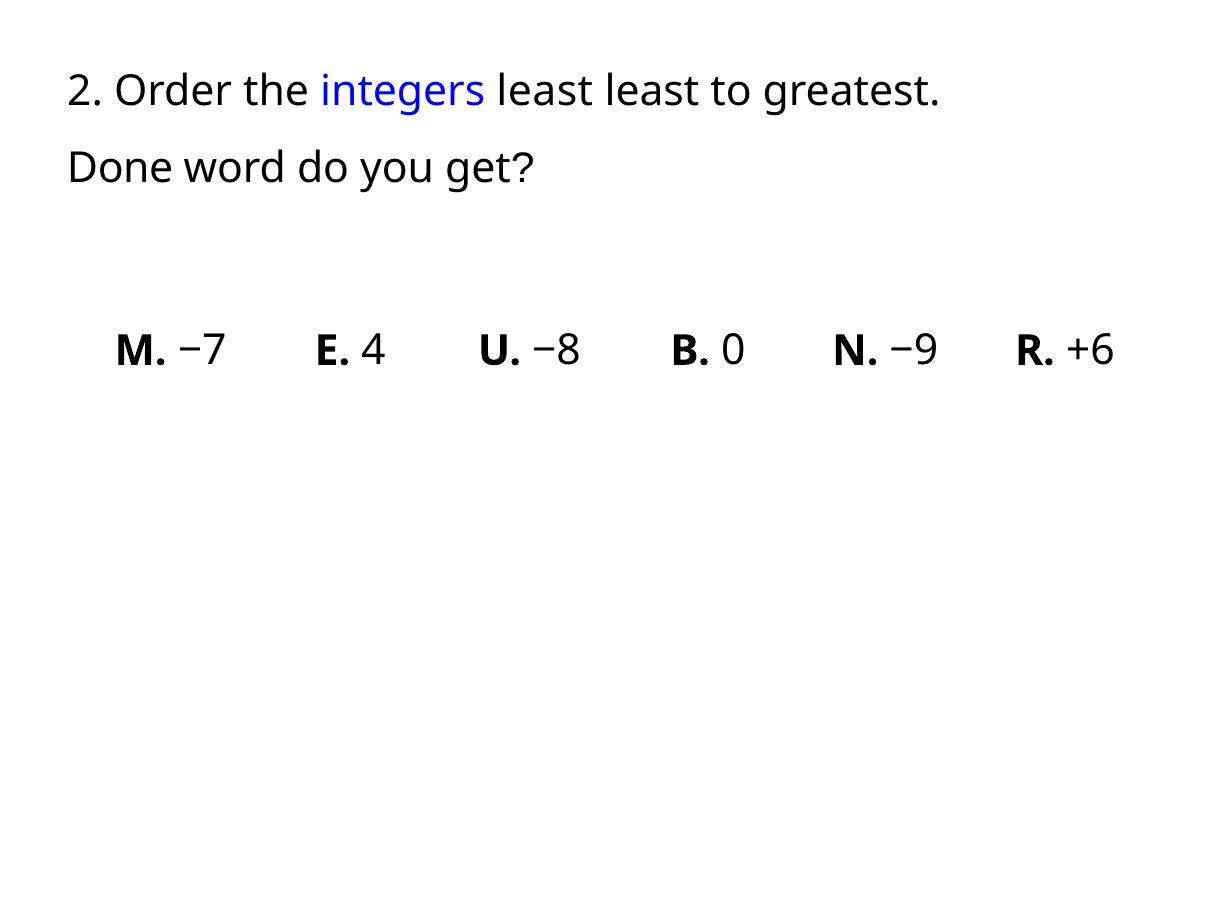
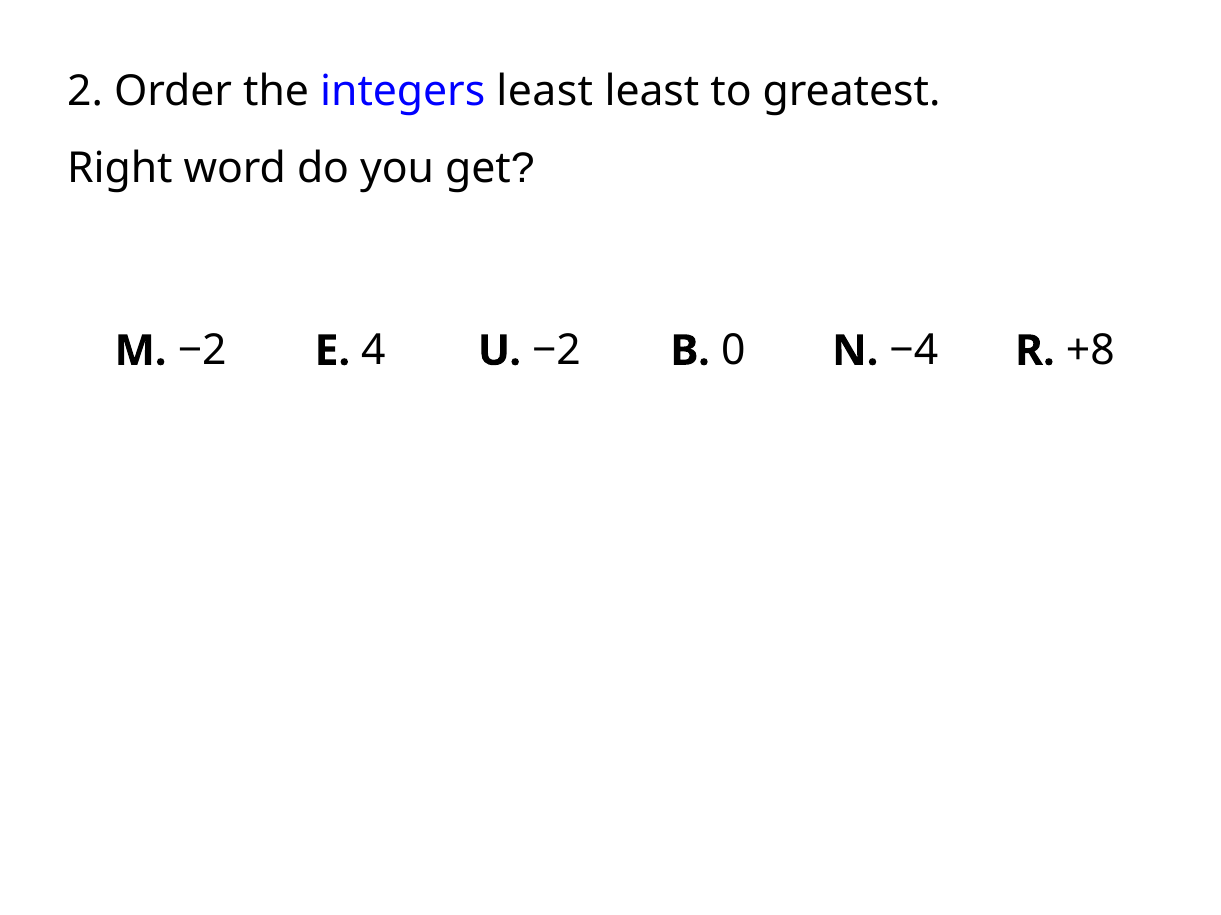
Done: Done -> Right
M −7: −7 -> −2
U −8: −8 -> −2
−9: −9 -> −4
+6: +6 -> +8
